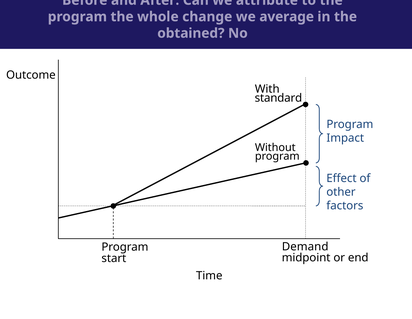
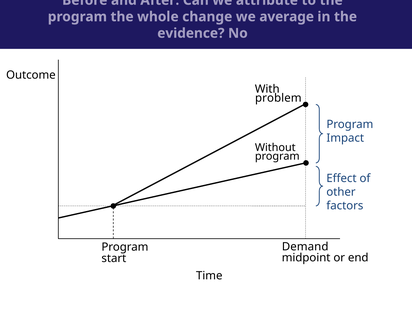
obtained: obtained -> evidence
standard: standard -> problem
